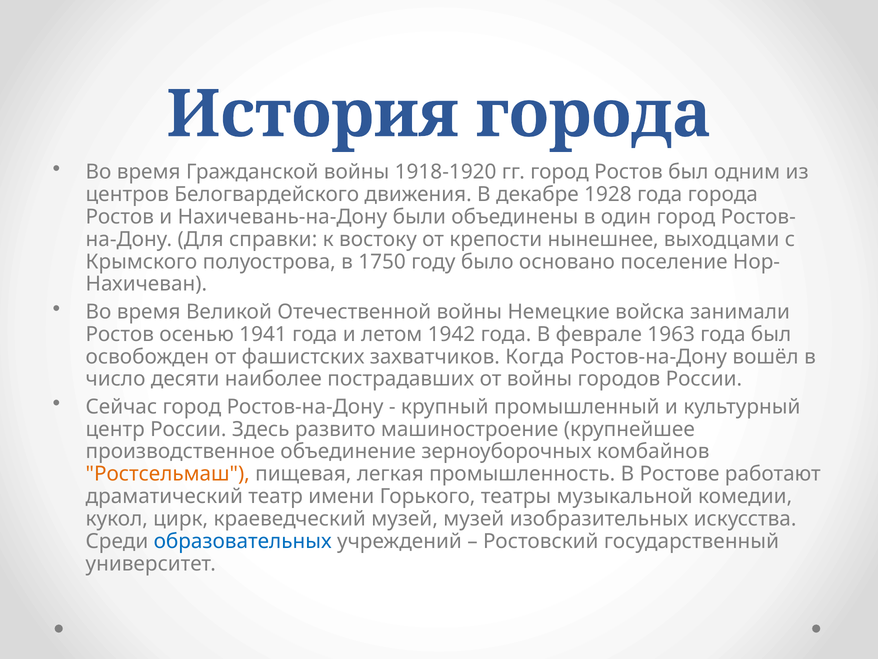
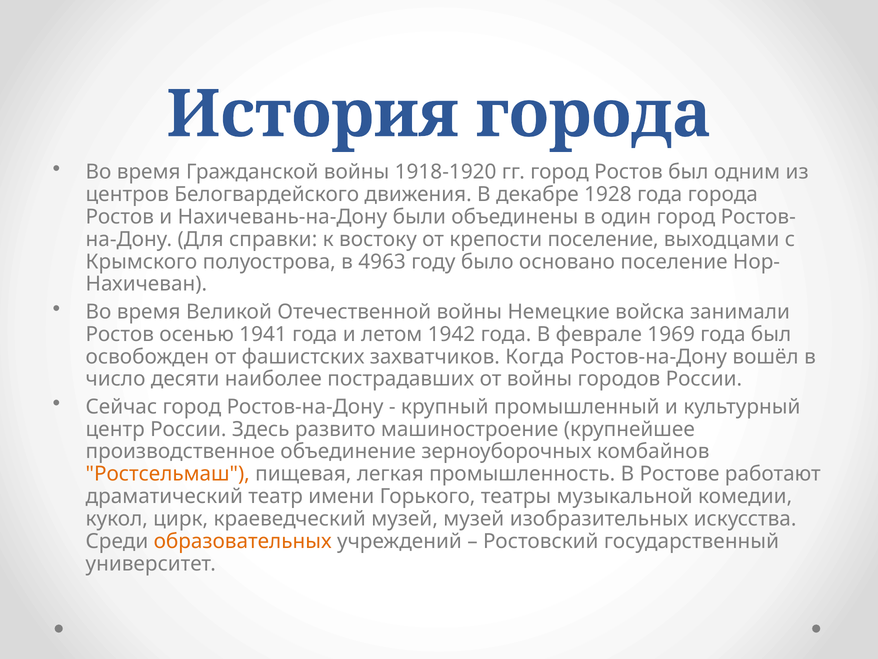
крепости нынешнее: нынешнее -> поселение
1750: 1750 -> 4963
1963: 1963 -> 1969
образовательных colour: blue -> orange
